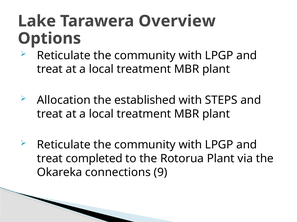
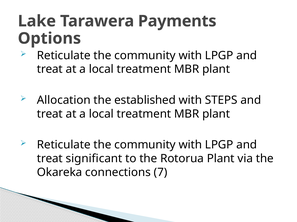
Overview: Overview -> Payments
completed: completed -> significant
9: 9 -> 7
